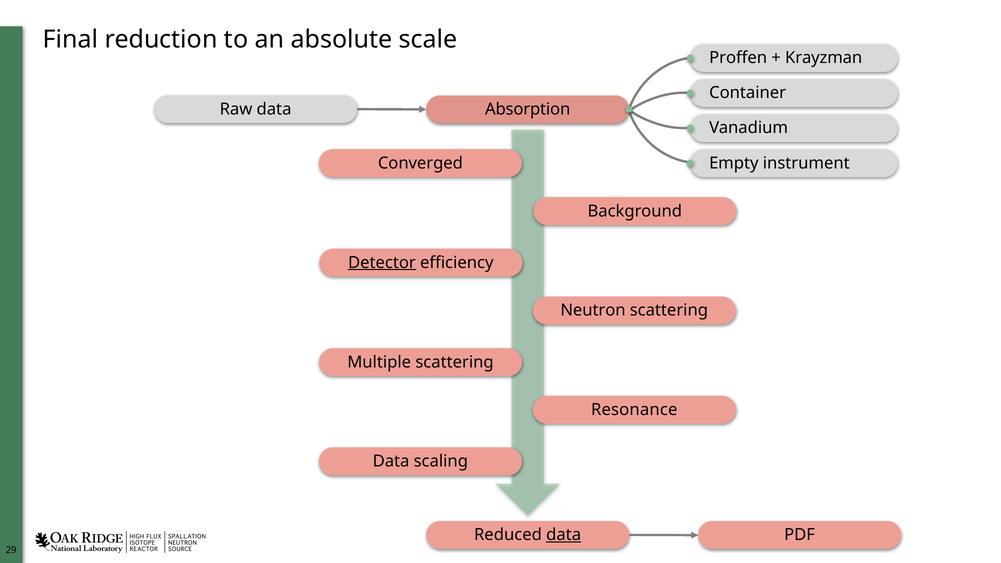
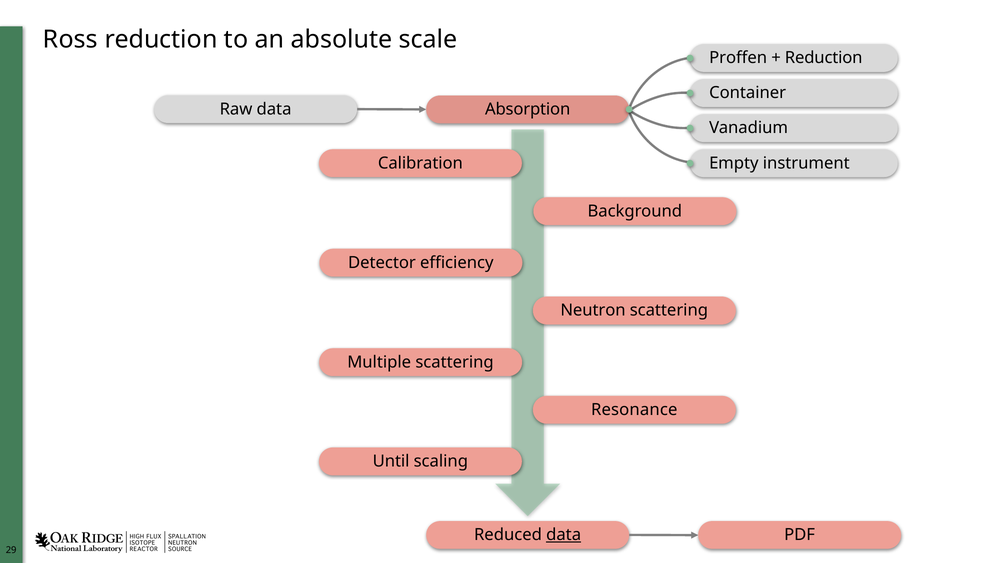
Final: Final -> Ross
Krayzman at (824, 58): Krayzman -> Reduction
Converged: Converged -> Calibration
Detector underline: present -> none
Data at (391, 461): Data -> Until
